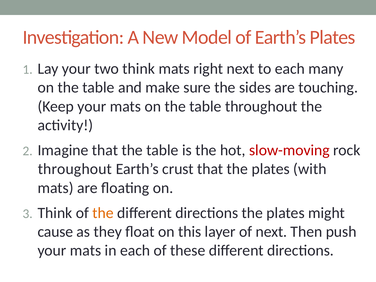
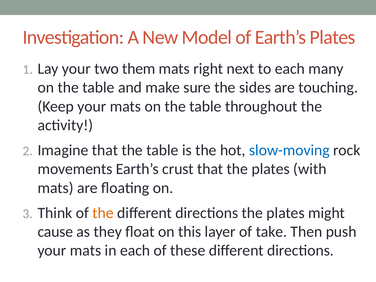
two think: think -> them
slow-moving colour: red -> blue
throughout at (75, 169): throughout -> movements
of next: next -> take
